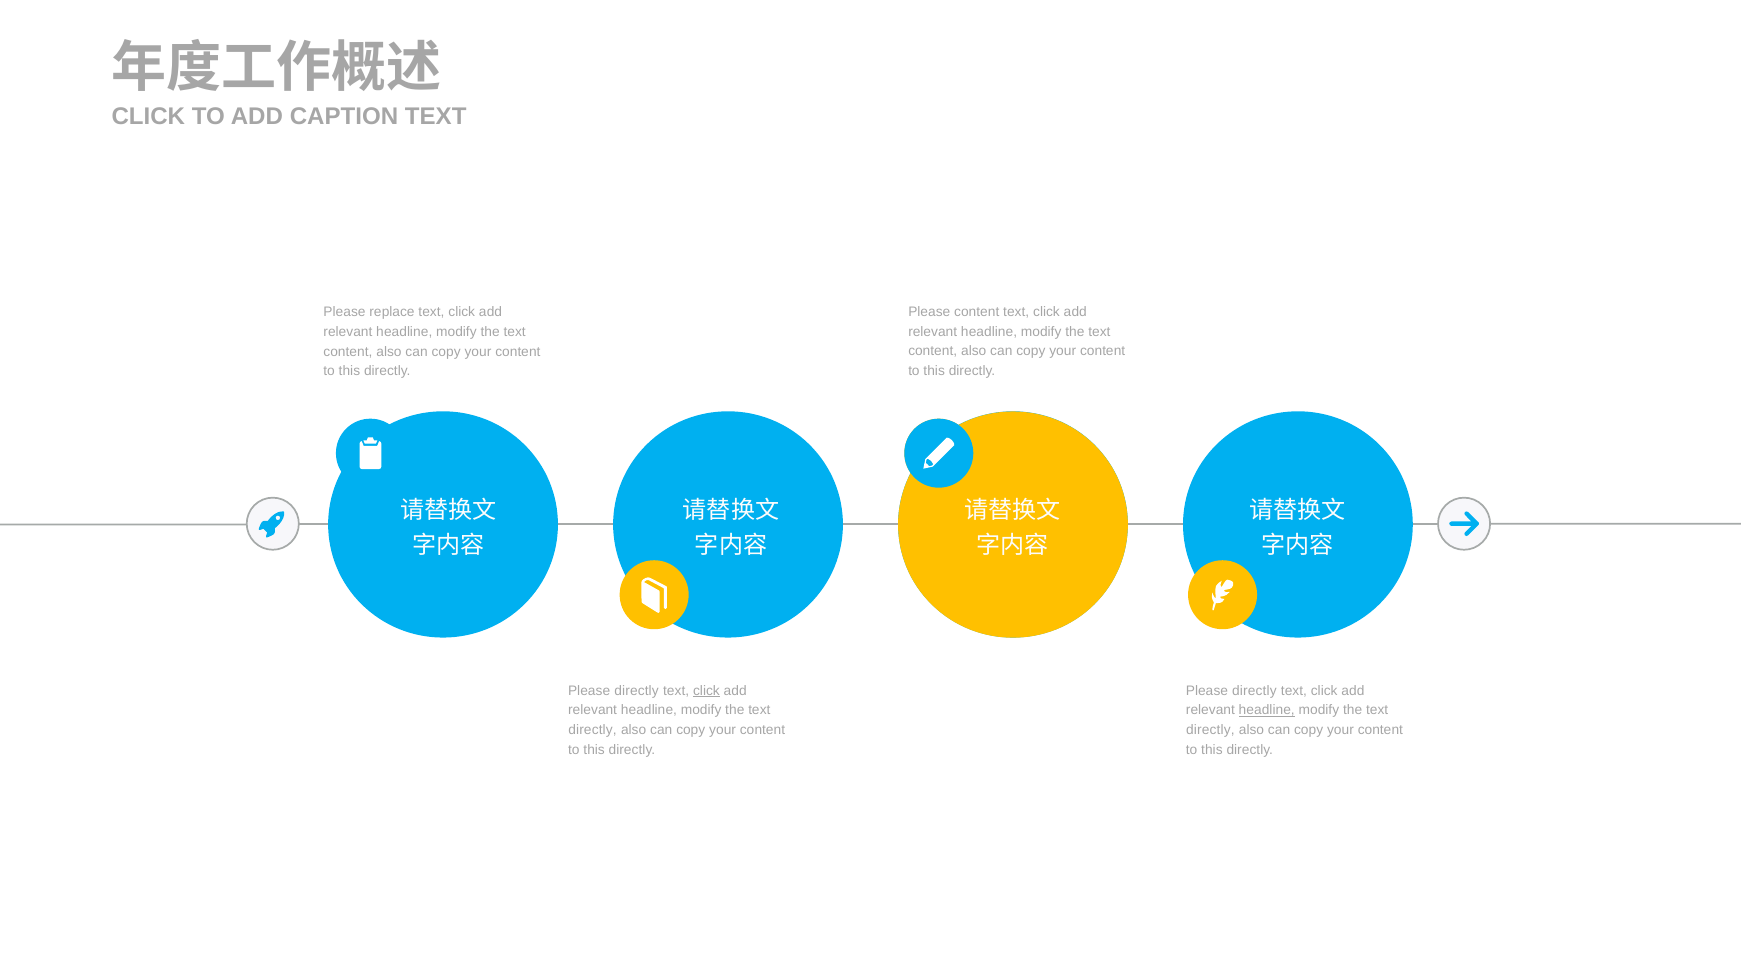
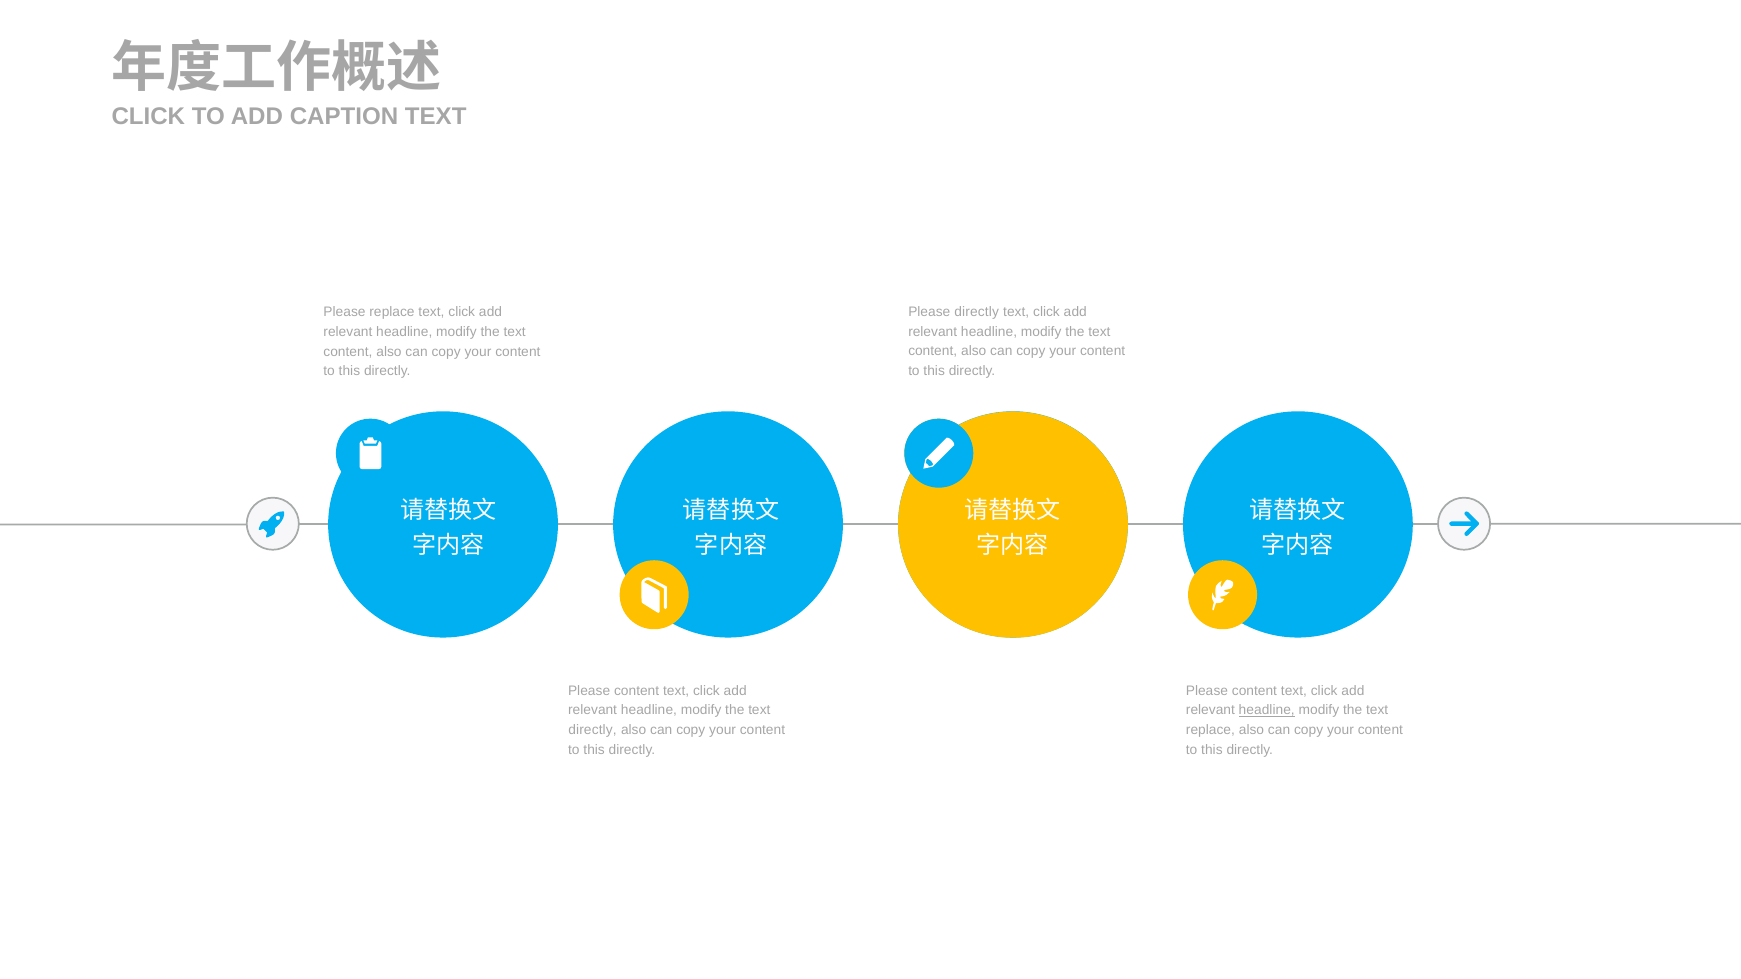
Please content: content -> directly
directly at (637, 691): directly -> content
click at (706, 691) underline: present -> none
directly at (1254, 691): directly -> content
directly at (1210, 730): directly -> replace
